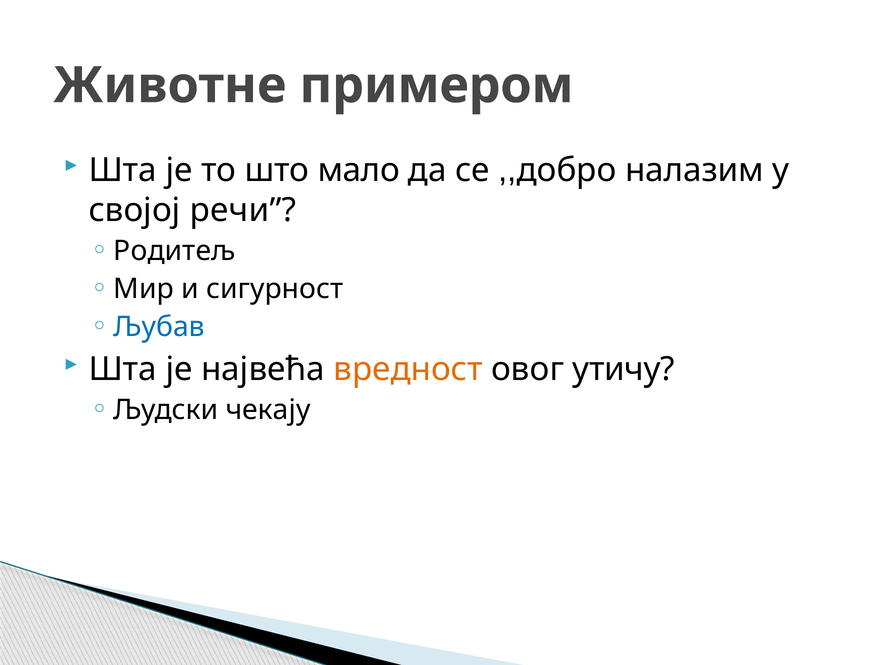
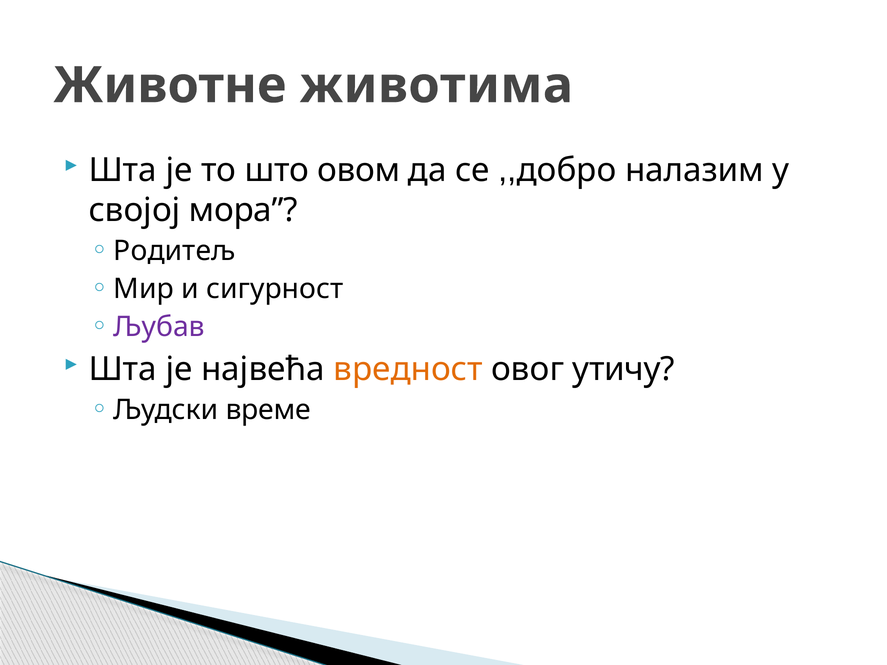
примером: примером -> животима
мало: мало -> овом
речи: речи -> мора
Љубав colour: blue -> purple
чекају: чекају -> време
